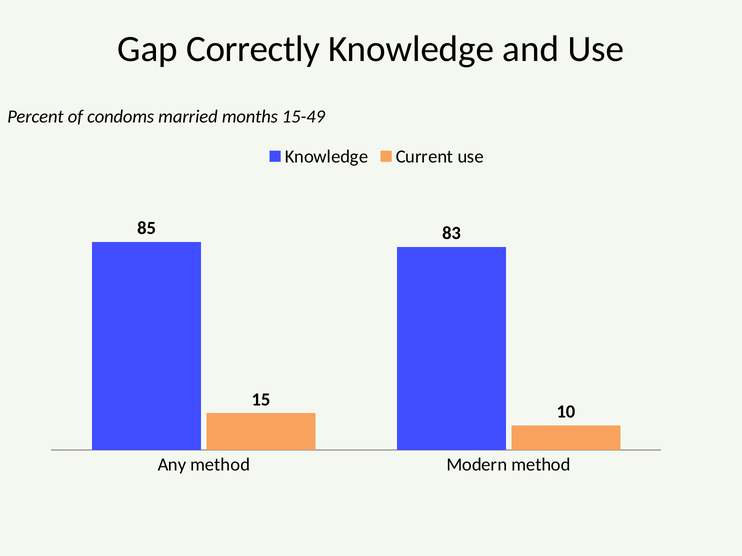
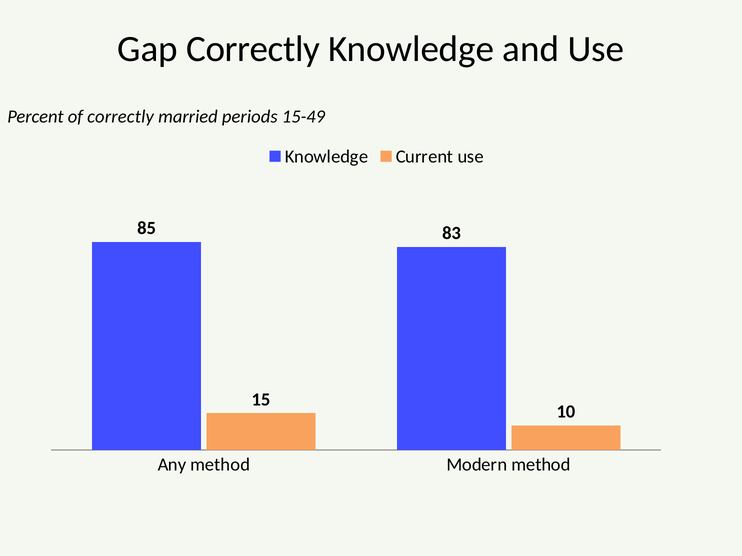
of condoms: condoms -> correctly
months: months -> periods
